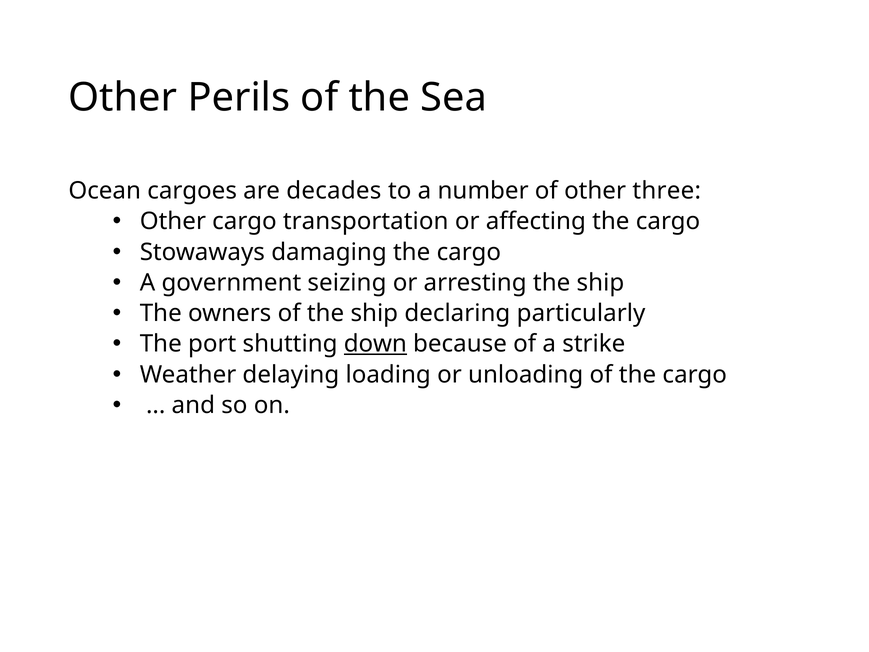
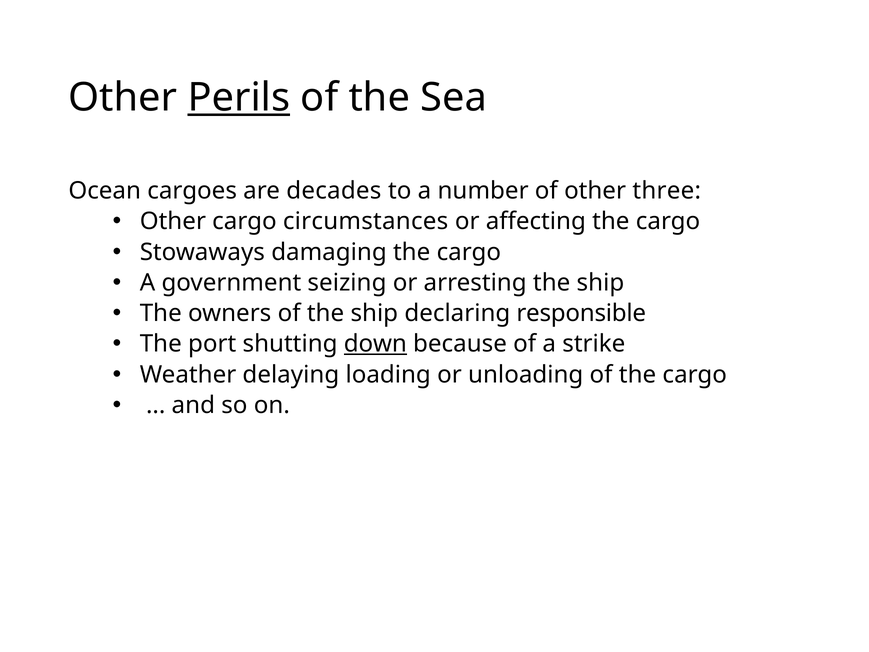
Perils underline: none -> present
transportation: transportation -> circumstances
particularly: particularly -> responsible
